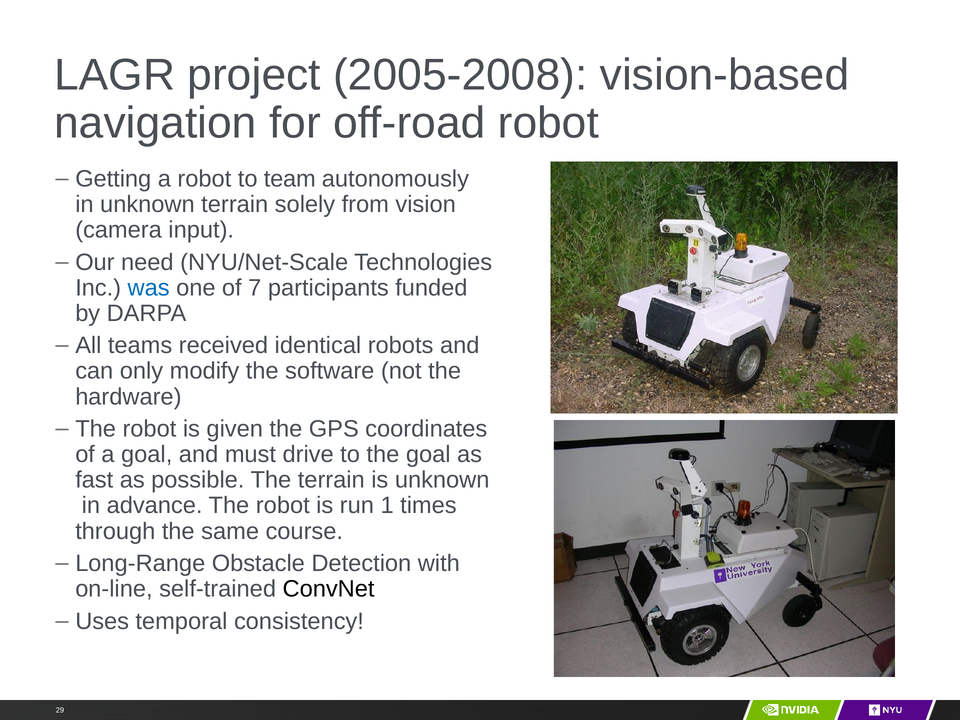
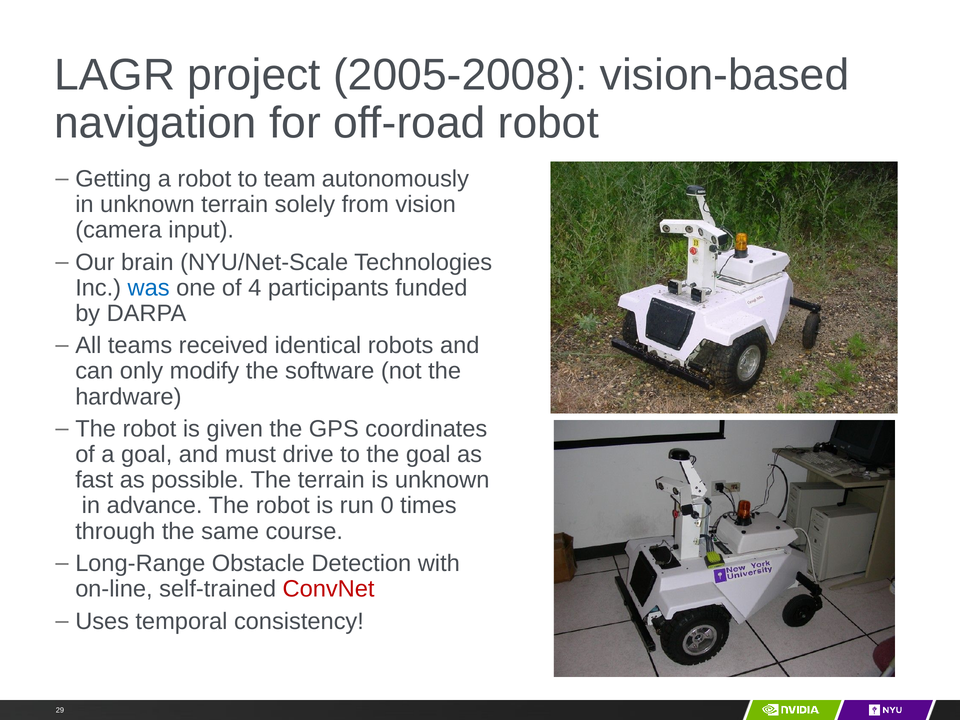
need: need -> brain
7: 7 -> 4
1: 1 -> 0
ConvNet colour: black -> red
